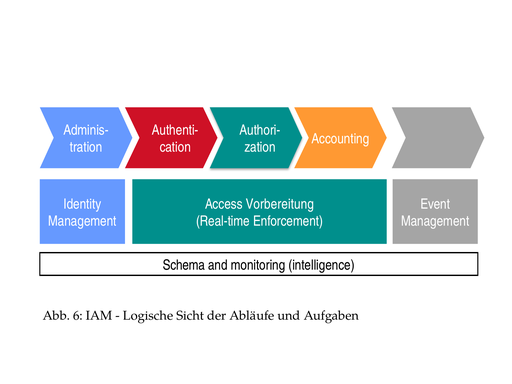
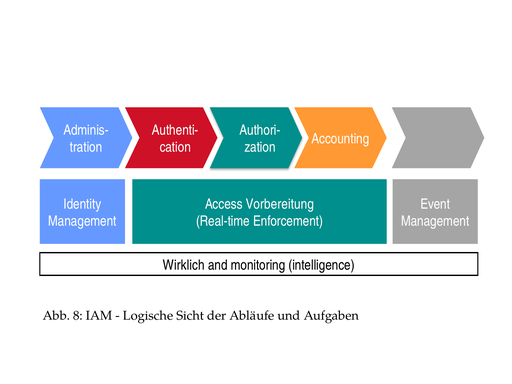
Schema: Schema -> Wirklich
6: 6 -> 8
